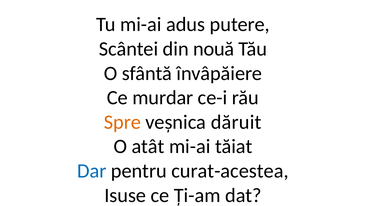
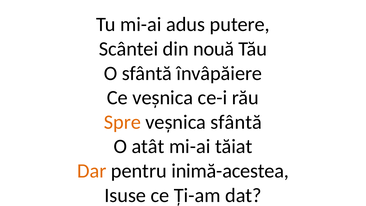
Ce murdar: murdar -> veșnica
veșnica dăruit: dăruit -> sfântă
Dar colour: blue -> orange
curat-acestea: curat-acestea -> inimă-acestea
